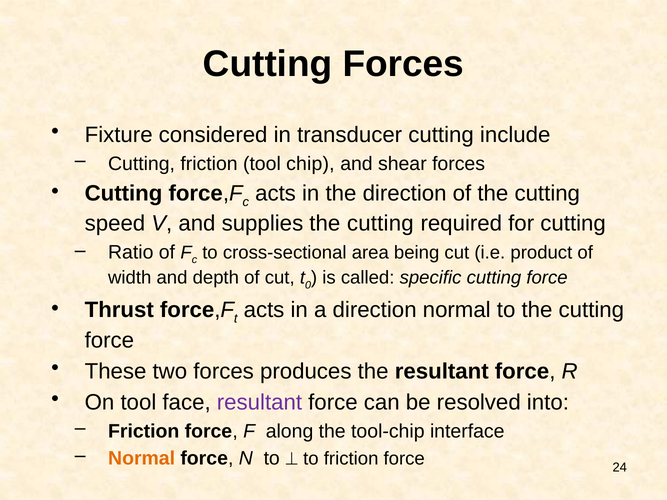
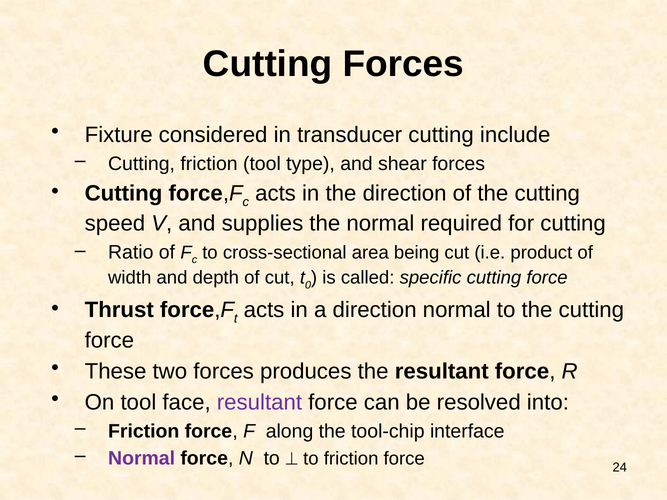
chip: chip -> type
supplies the cutting: cutting -> normal
Normal at (142, 459) colour: orange -> purple
